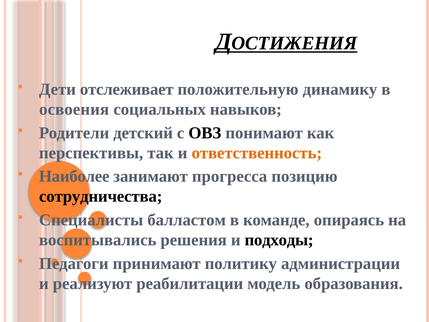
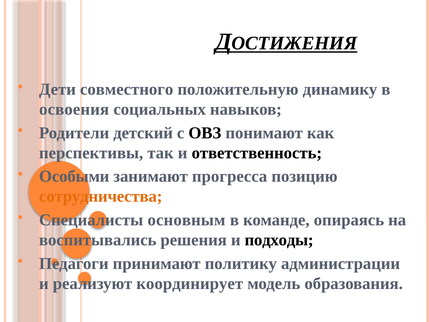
отслеживает: отслеживает -> совместного
ответственность colour: orange -> black
Наиболее: Наиболее -> Особыми
сотрудничества colour: black -> orange
балластом: балластом -> основным
реабилитации: реабилитации -> координирует
